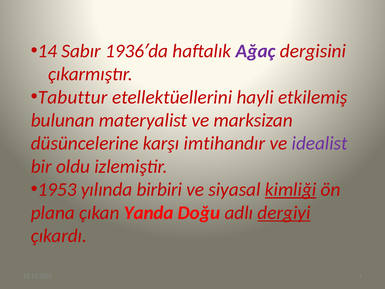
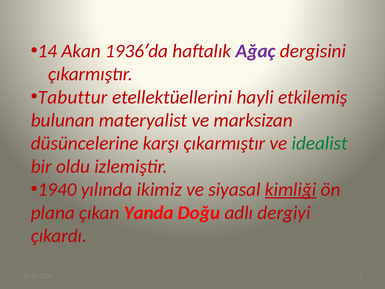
Sabır: Sabır -> Akan
karşı imtihandır: imtihandır -> çıkarmıştır
idealist colour: purple -> green
1953: 1953 -> 1940
birbiri: birbiri -> ikimiz
dergiyi underline: present -> none
